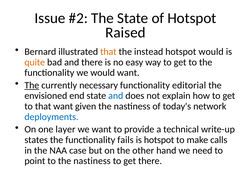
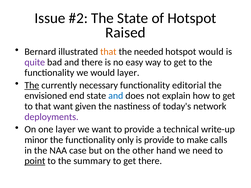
instead: instead -> needed
quite colour: orange -> purple
would want: want -> layer
deployments colour: blue -> purple
states: states -> minor
fails: fails -> only
is hotspot: hotspot -> provide
point underline: none -> present
to the nastiness: nastiness -> summary
